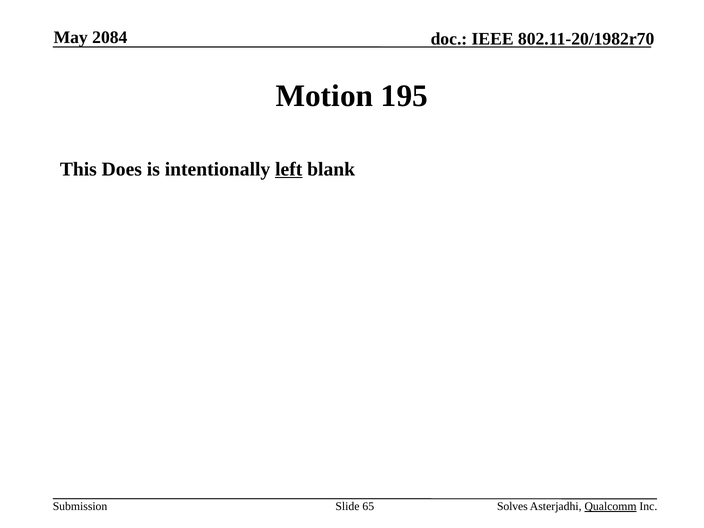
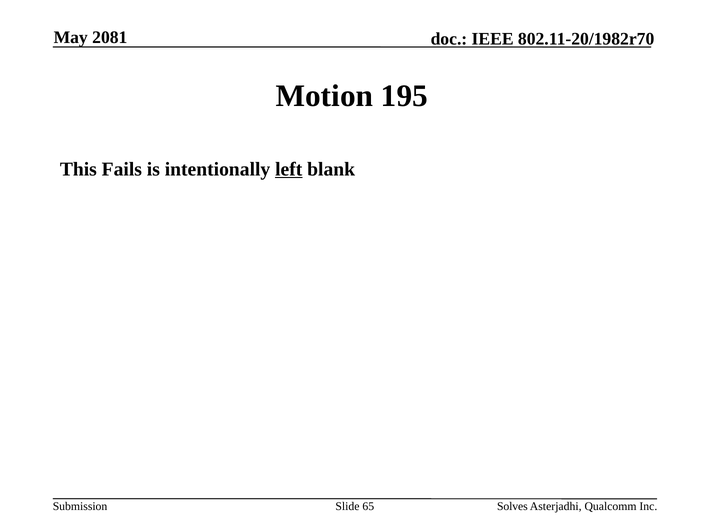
2084: 2084 -> 2081
Does: Does -> Fails
Qualcomm underline: present -> none
